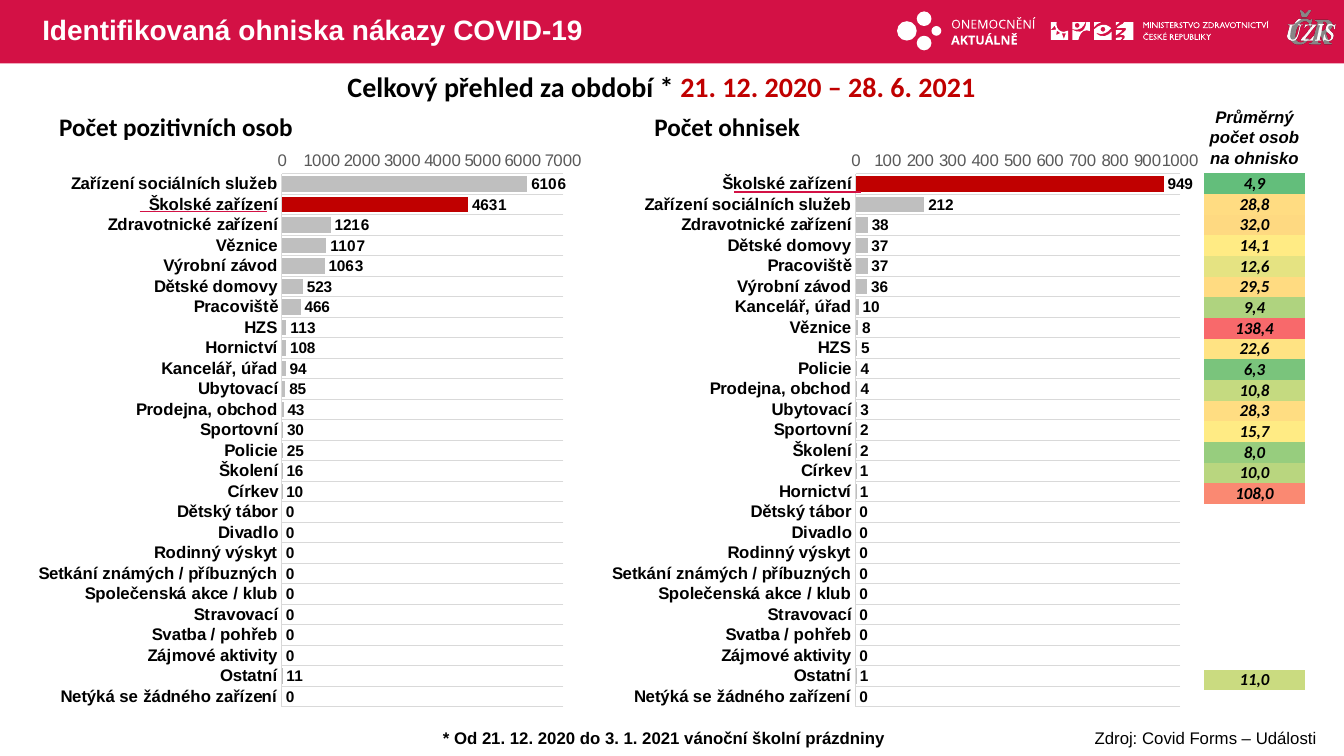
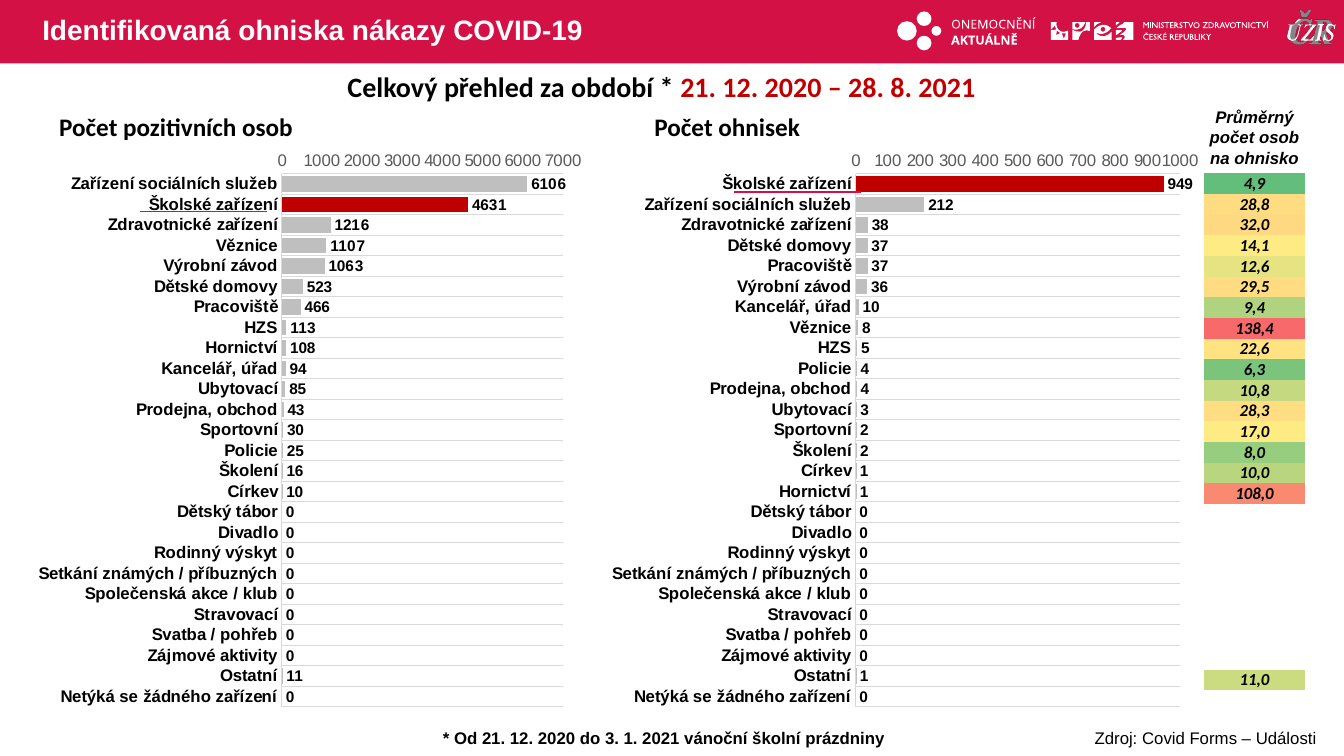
28 6: 6 -> 8
15,7: 15,7 -> 17,0
